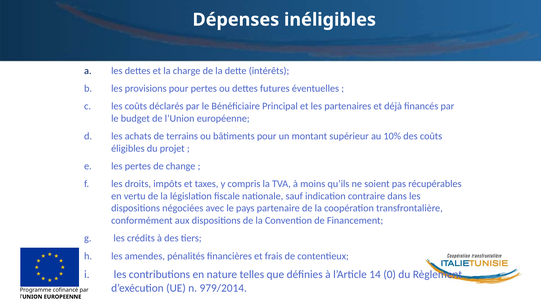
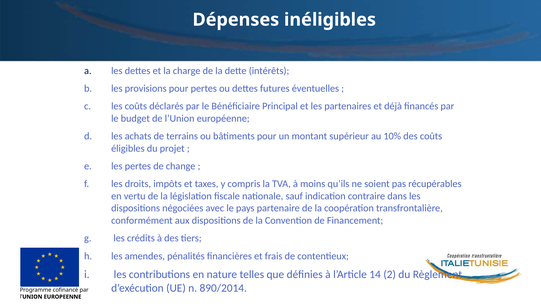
0: 0 -> 2
979/2014: 979/2014 -> 890/2014
